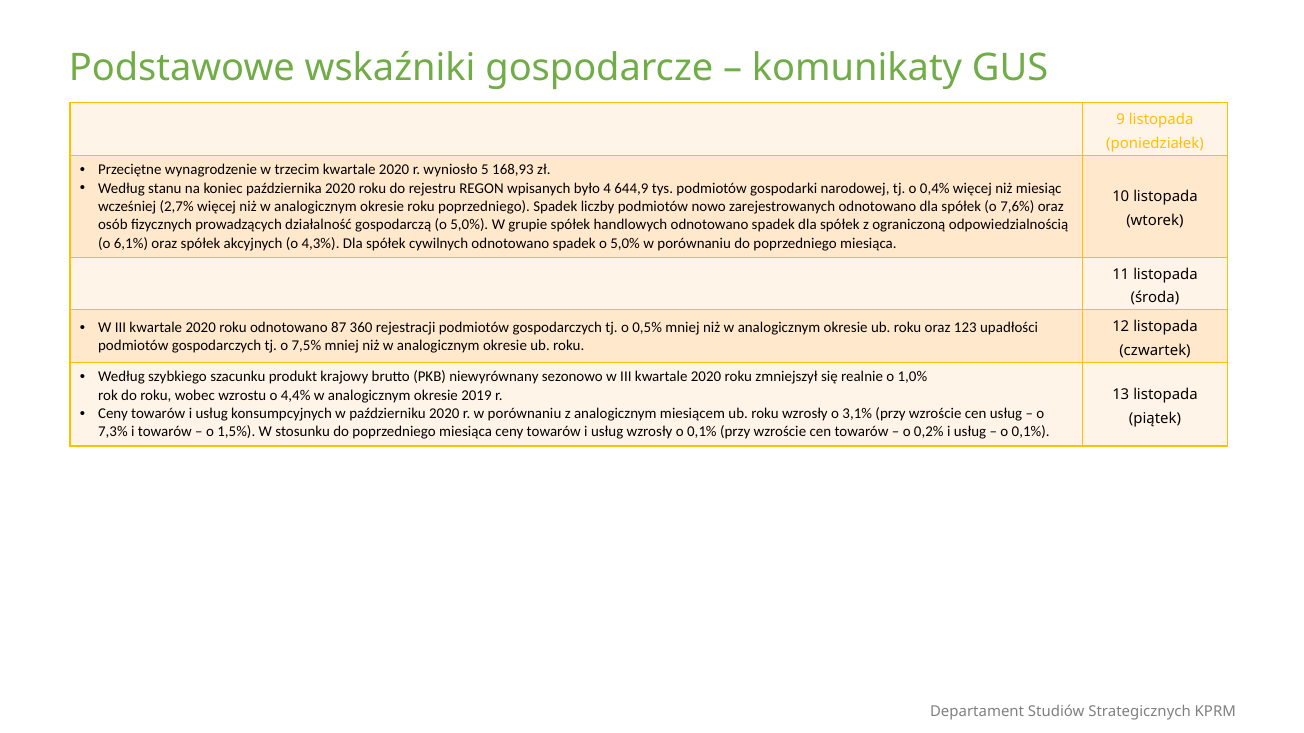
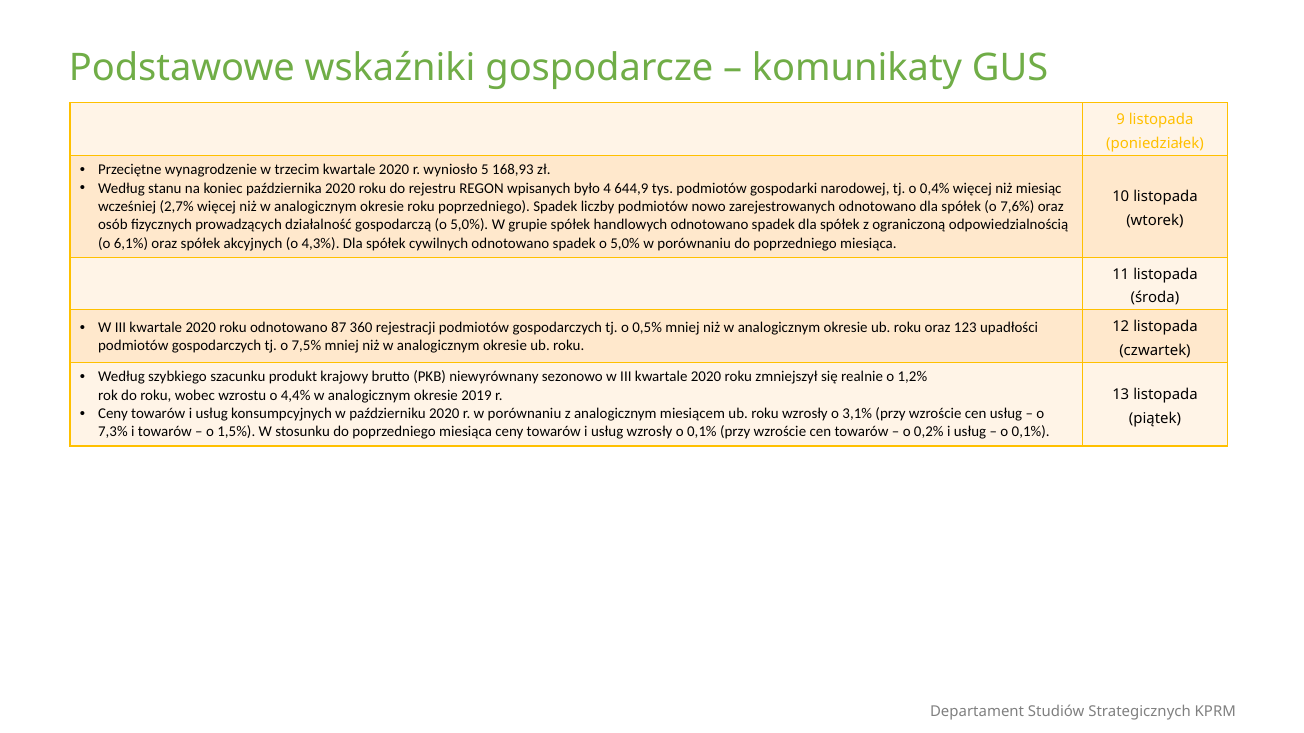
1,0%: 1,0% -> 1,2%
